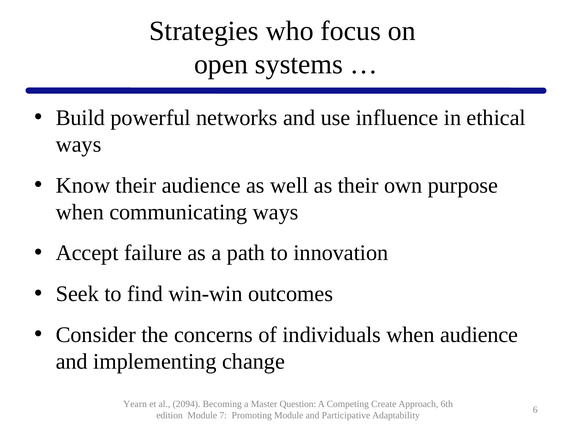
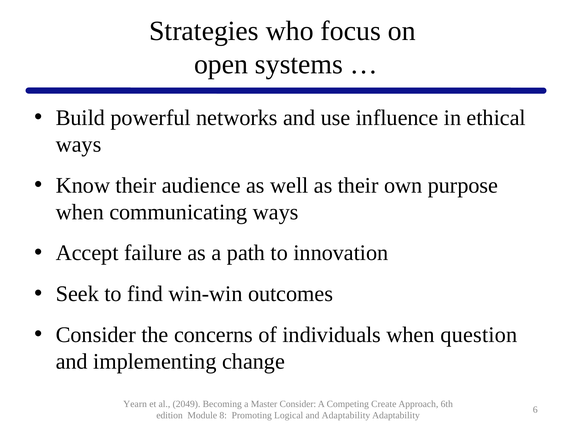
when audience: audience -> question
2094: 2094 -> 2049
Master Question: Question -> Consider
7: 7 -> 8
Promoting Module: Module -> Logical
and Participative: Participative -> Adaptability
